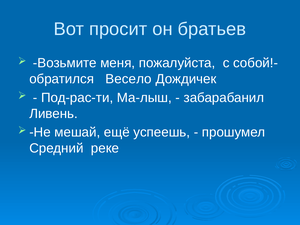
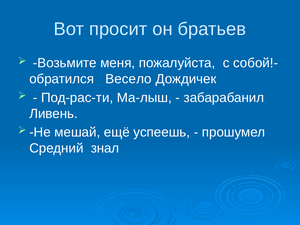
реке: реке -> знал
